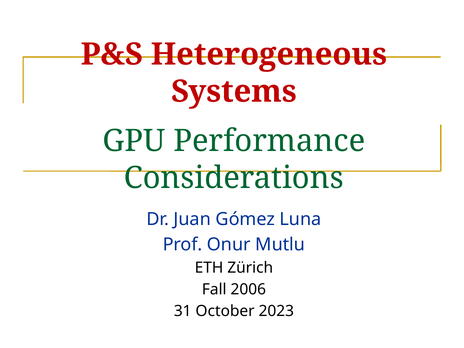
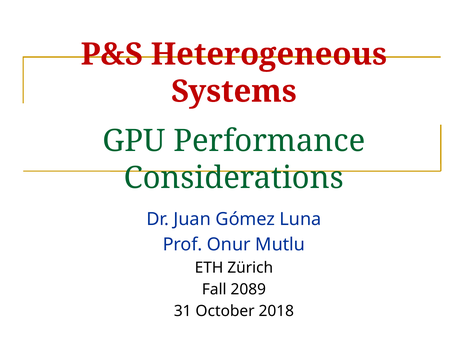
2006: 2006 -> 2089
2023: 2023 -> 2018
